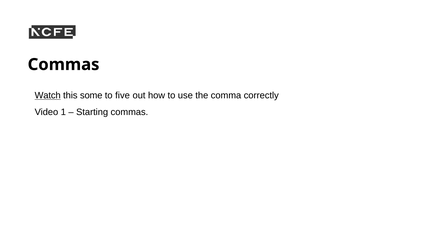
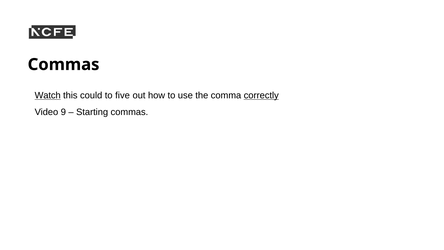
some: some -> could
correctly underline: none -> present
1: 1 -> 9
